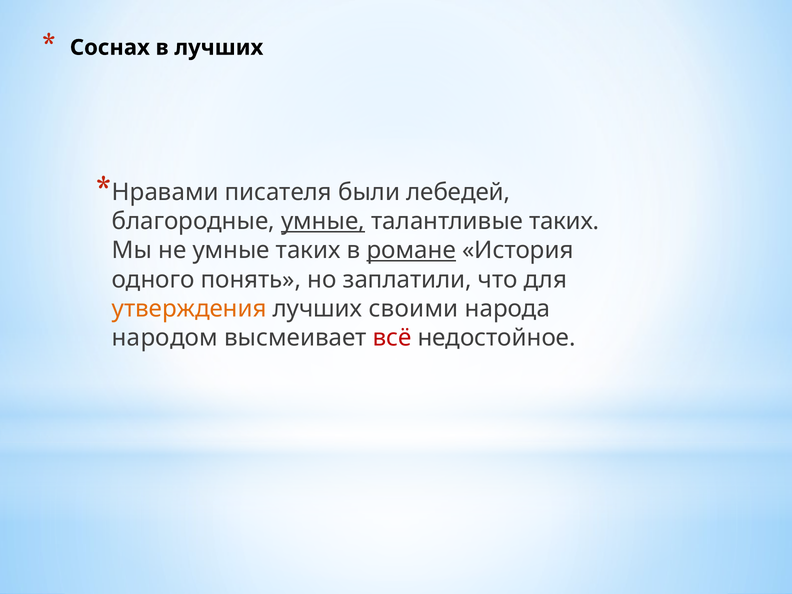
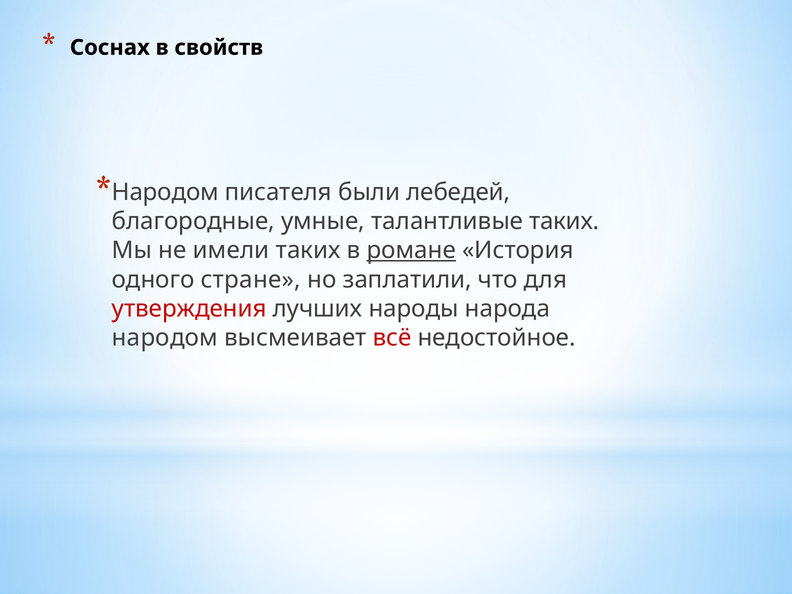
в лучших: лучших -> свойств
Нравами at (165, 192): Нравами -> Народом
умные at (323, 221) underline: present -> none
не умные: умные -> имели
понять: понять -> стране
утверждения colour: orange -> red
своими: своими -> народы
